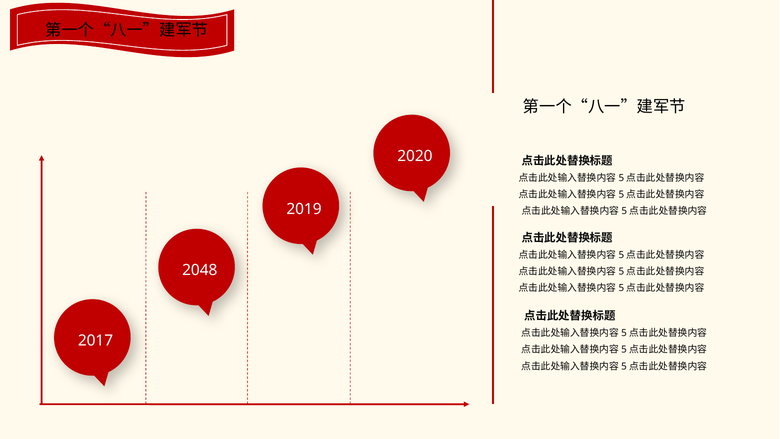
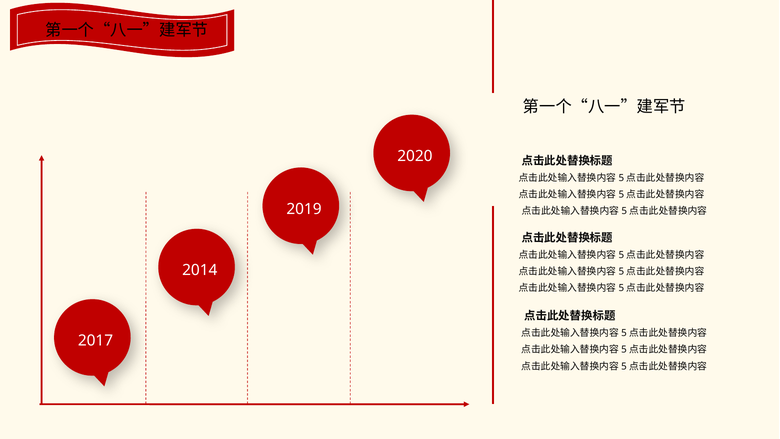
2048: 2048 -> 2014
